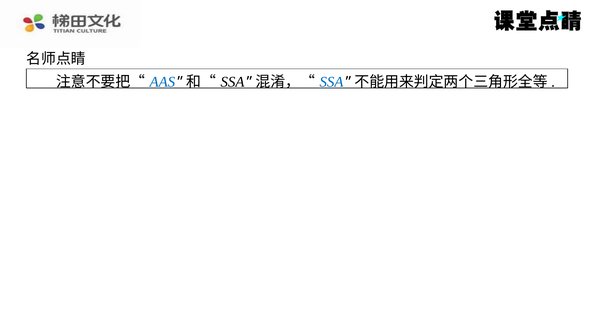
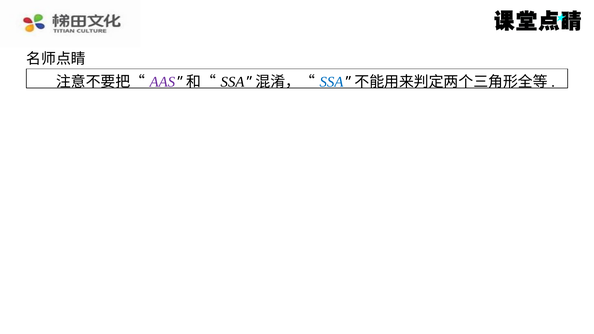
AAS colour: blue -> purple
